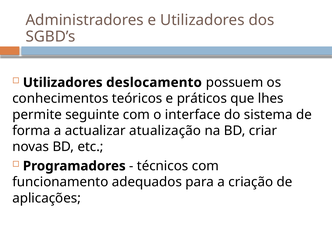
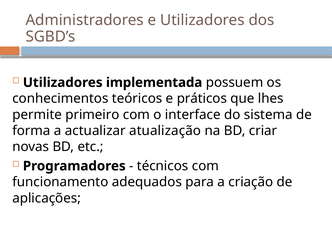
deslocamento: deslocamento -> implementada
seguinte: seguinte -> primeiro
